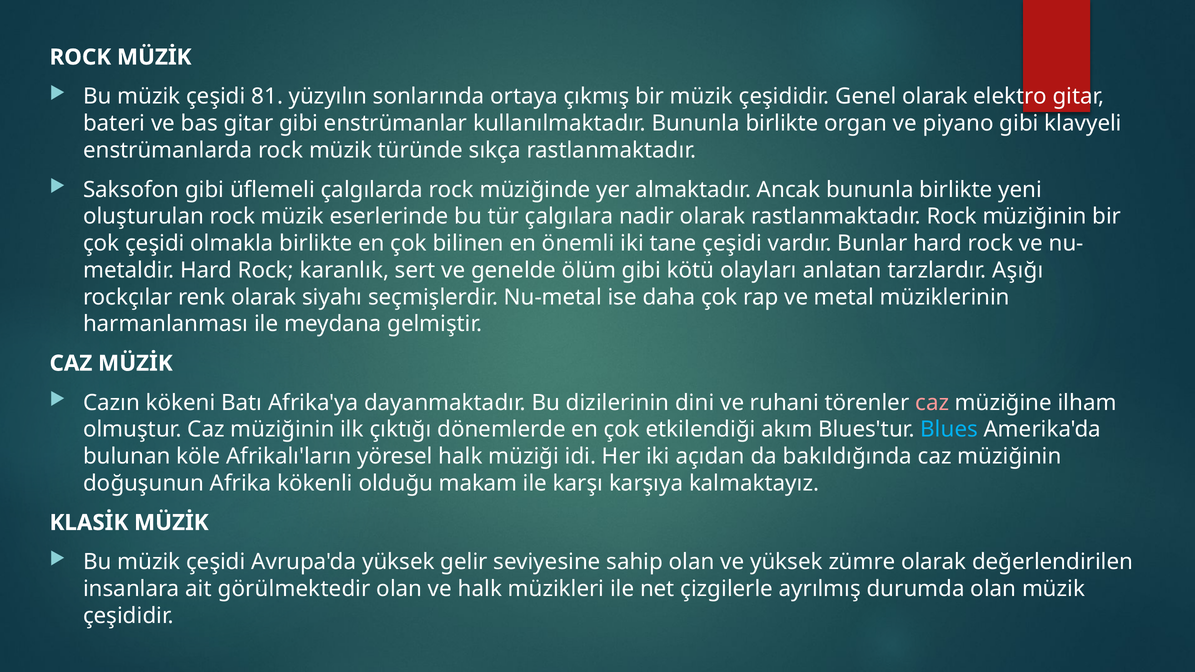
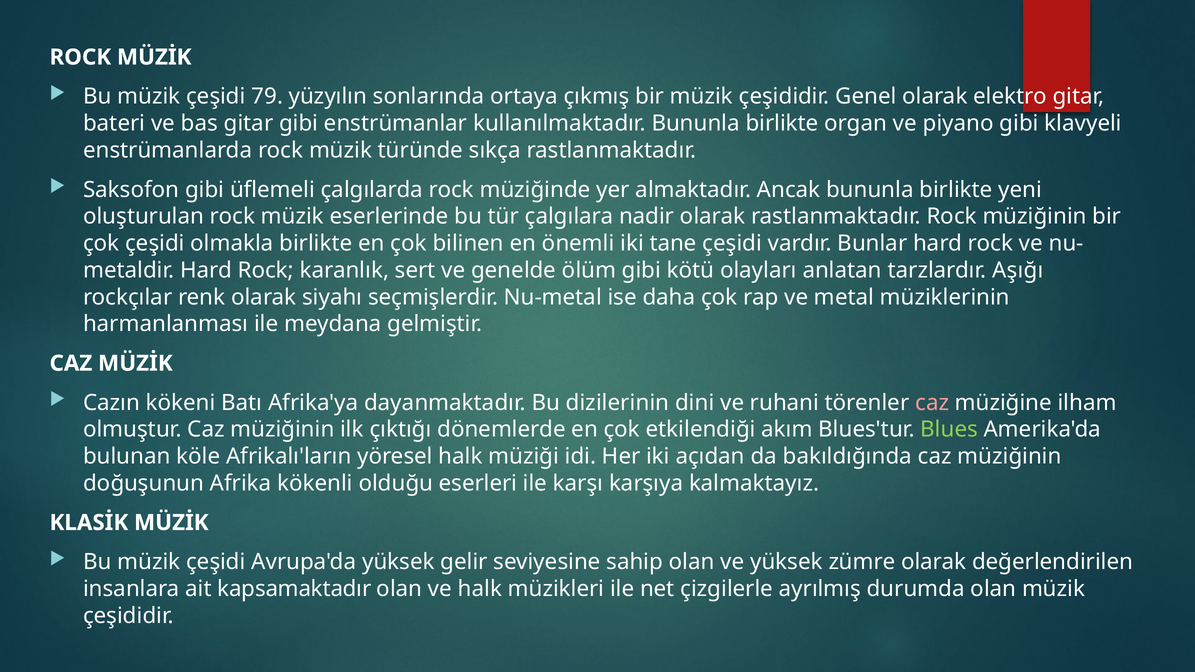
81: 81 -> 79
Blues colour: light blue -> light green
makam: makam -> eserleri
görülmektedir: görülmektedir -> kapsamaktadır
